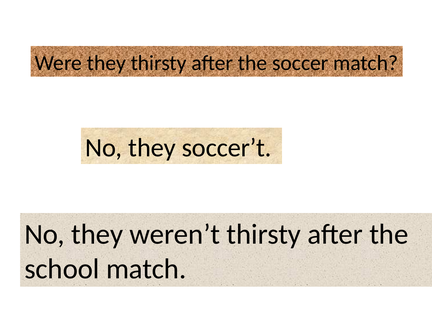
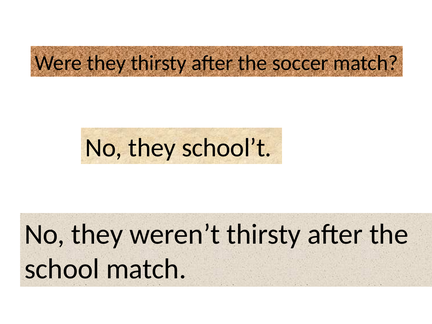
soccer’t: soccer’t -> school’t
